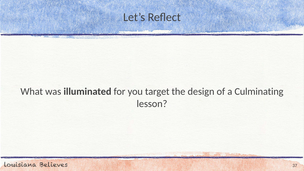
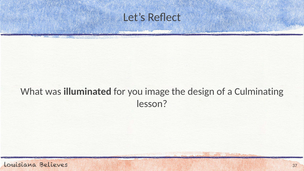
target: target -> image
